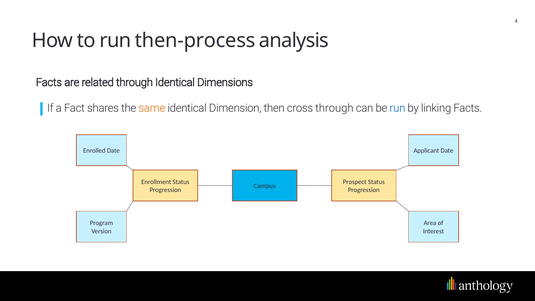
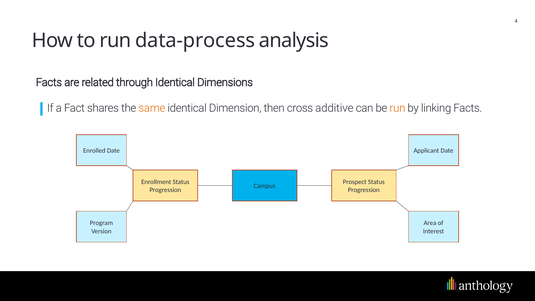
then-process: then-process -> data-process
cross through: through -> additive
run at (397, 108) colour: blue -> orange
